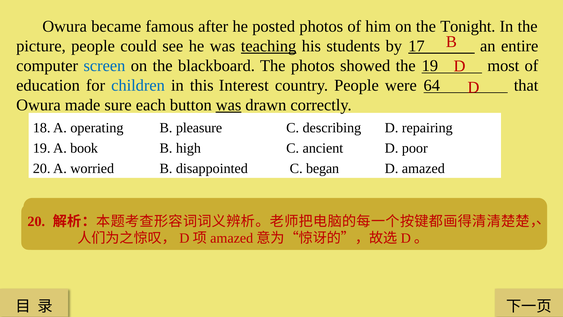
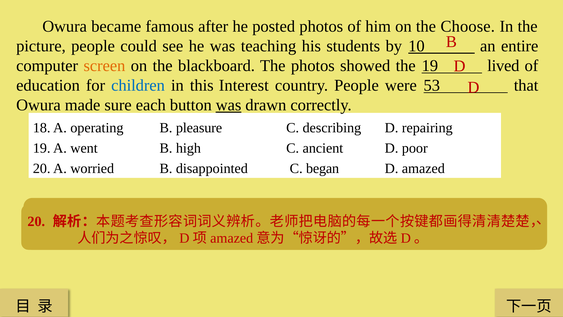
Tonight: Tonight -> Choose
teaching underline: present -> none
17: 17 -> 10
screen colour: blue -> orange
most: most -> lived
64: 64 -> 53
book: book -> went
